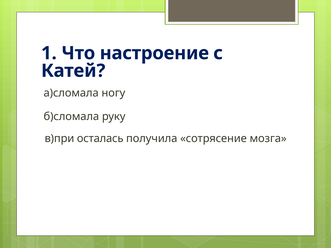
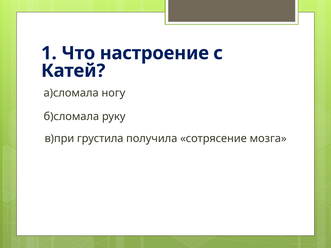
осталась: осталась -> грустила
